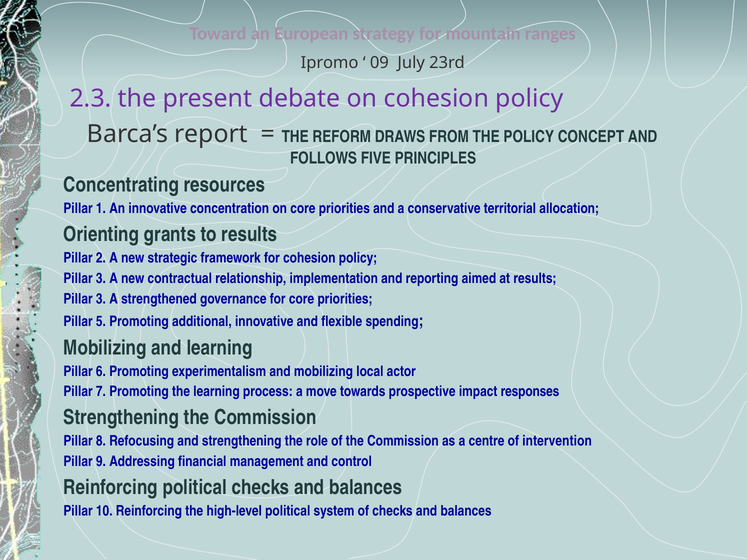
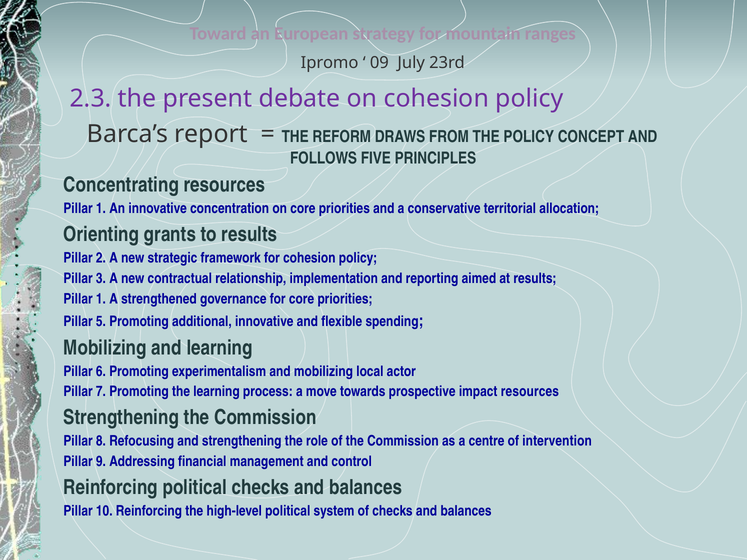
3 at (101, 299): 3 -> 1
impact responses: responses -> resources
